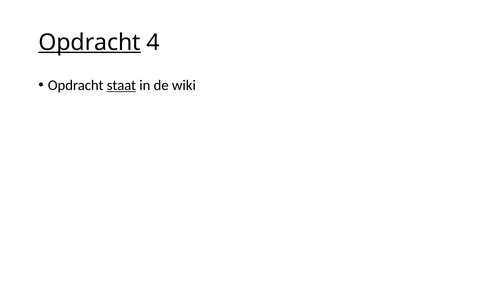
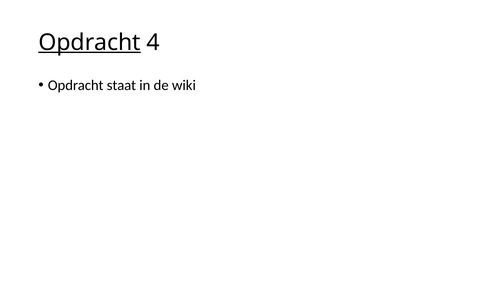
staat underline: present -> none
